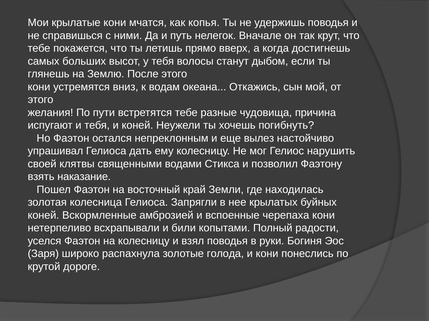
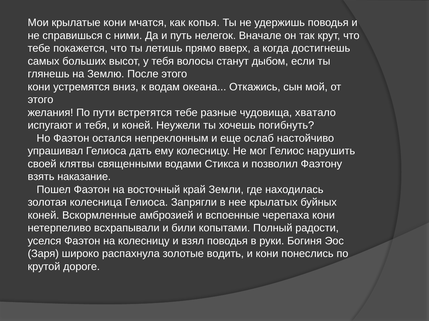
причина: причина -> хватало
вылез: вылез -> ослаб
голода: голода -> водить
